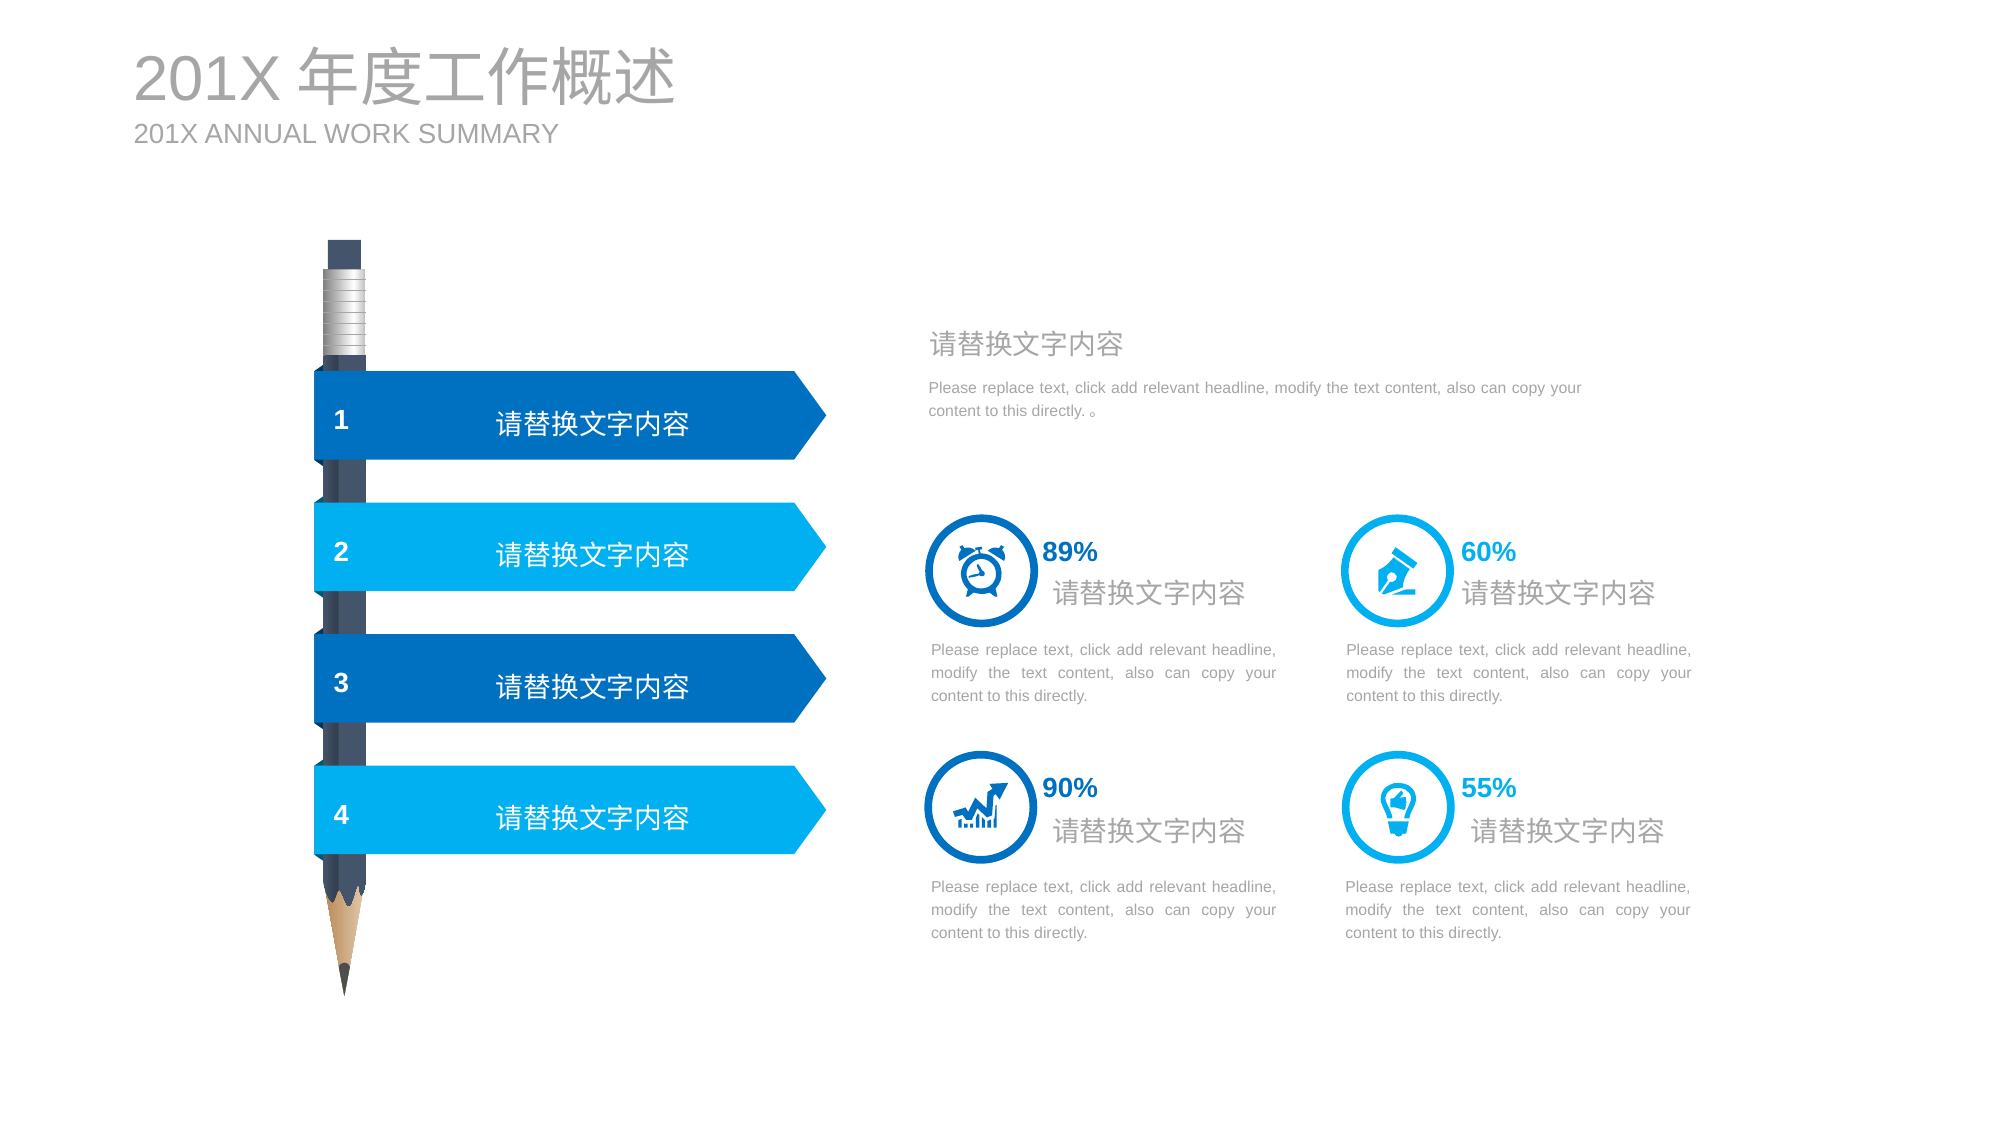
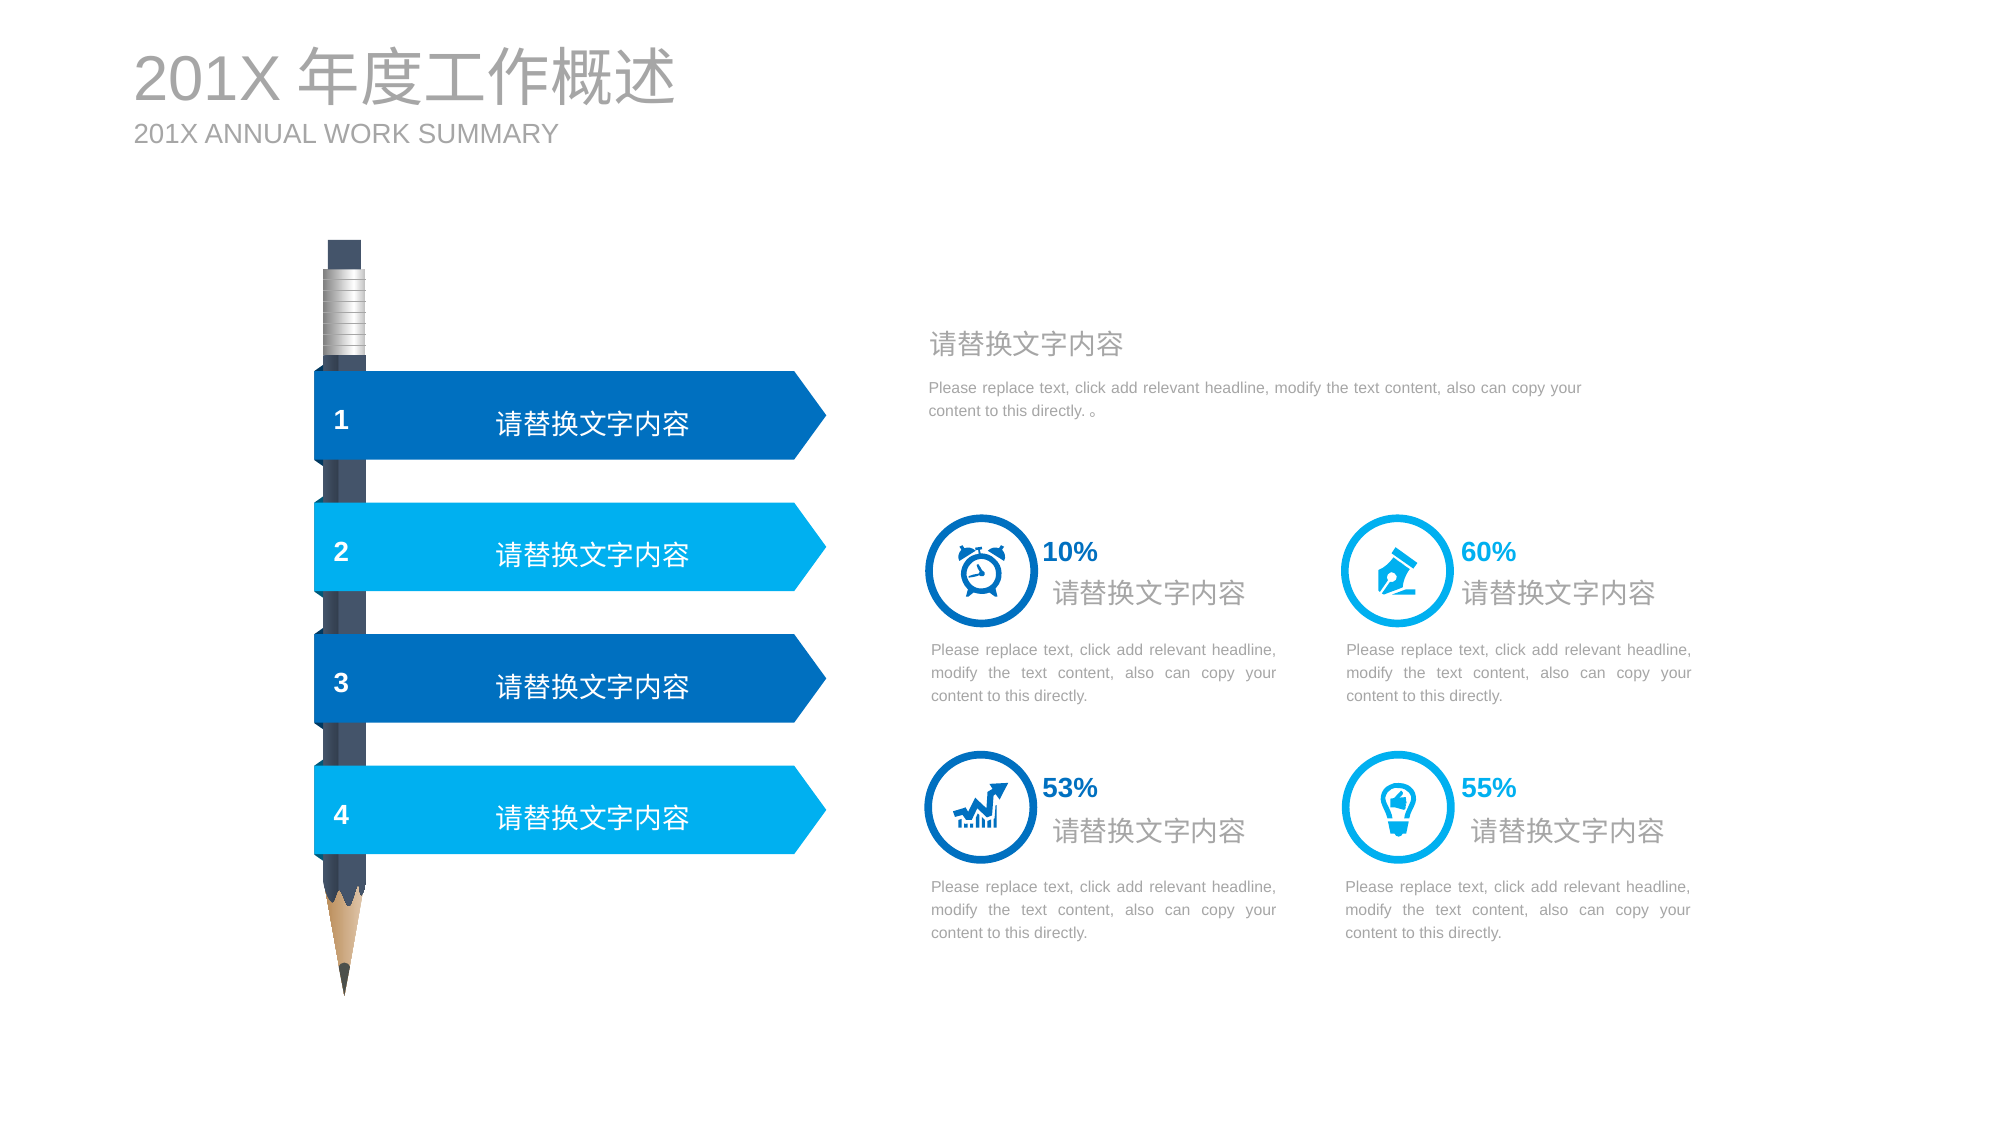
89%: 89% -> 10%
90%: 90% -> 53%
